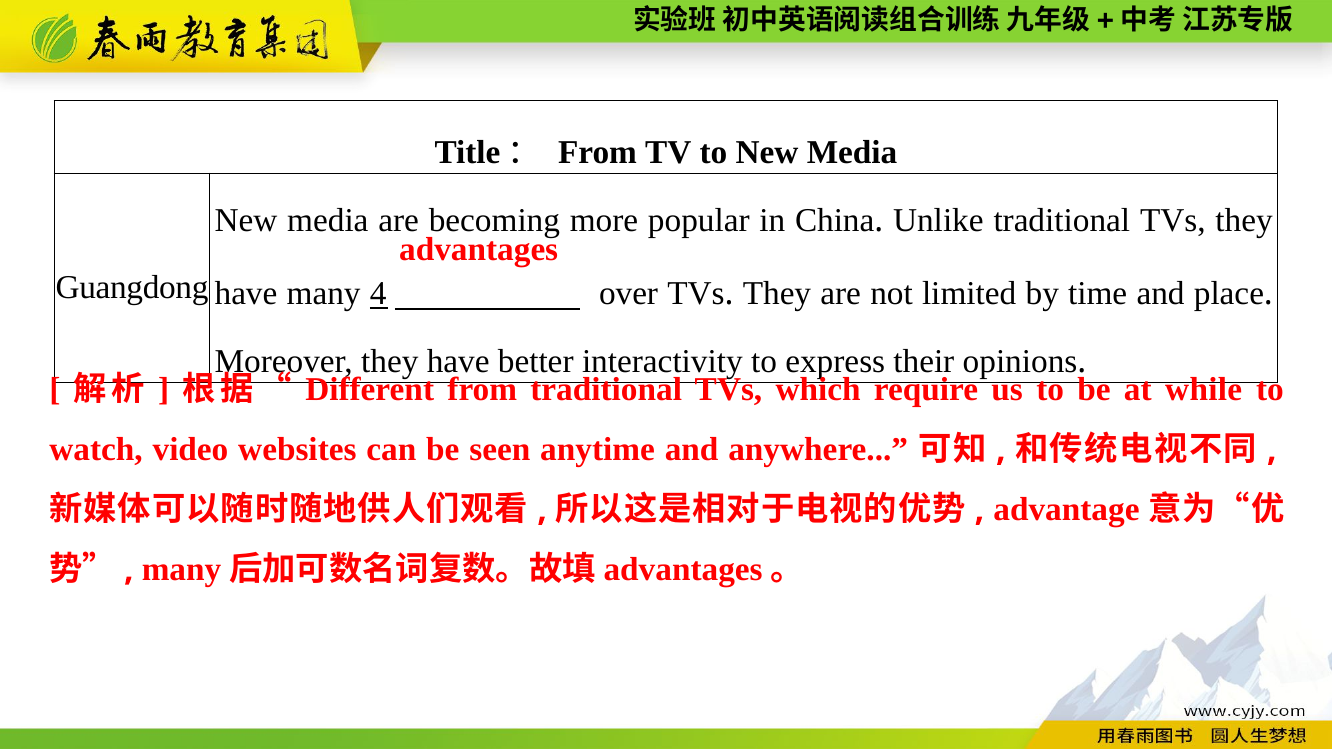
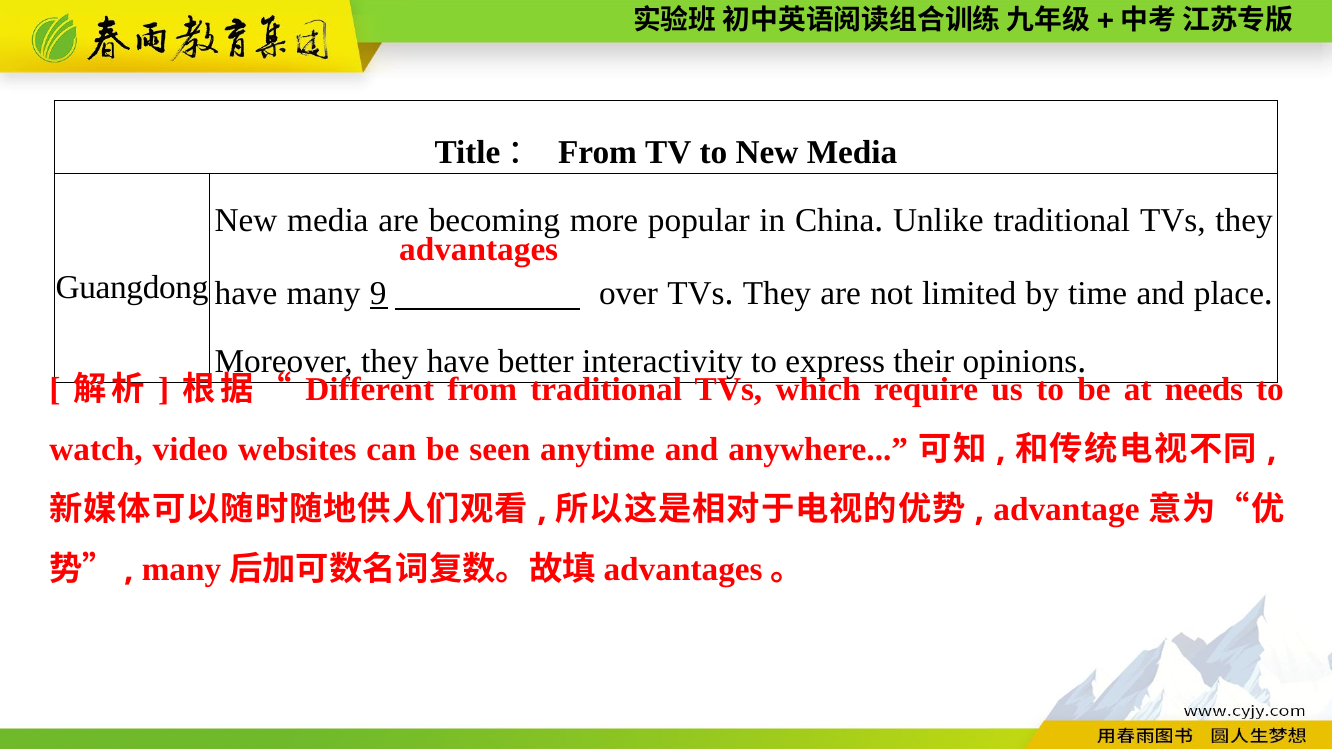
4: 4 -> 9
while: while -> needs
